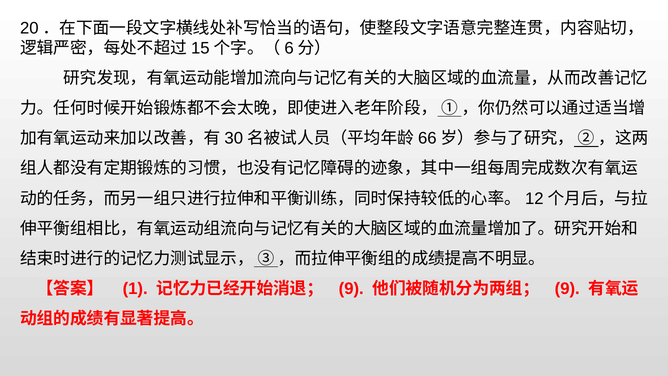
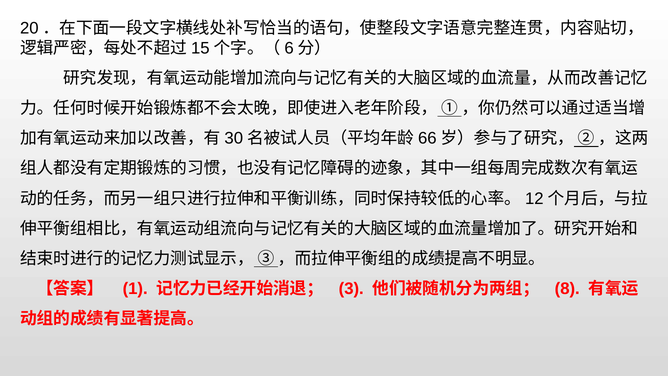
9 at (351, 289): 9 -> 3
9 at (567, 289): 9 -> 8
